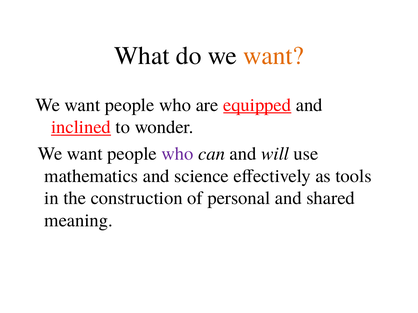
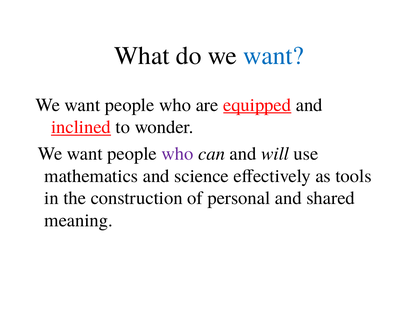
want at (273, 56) colour: orange -> blue
